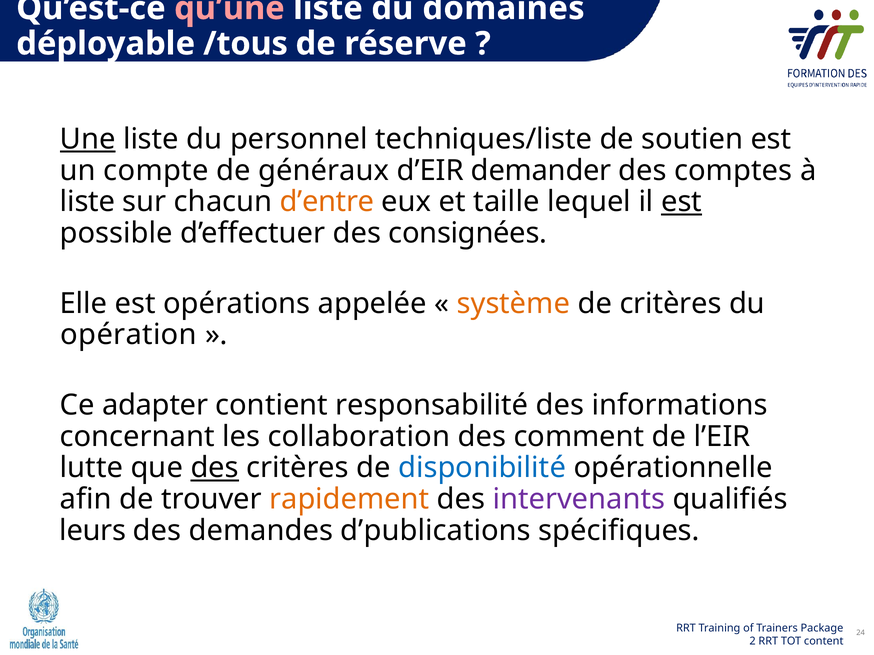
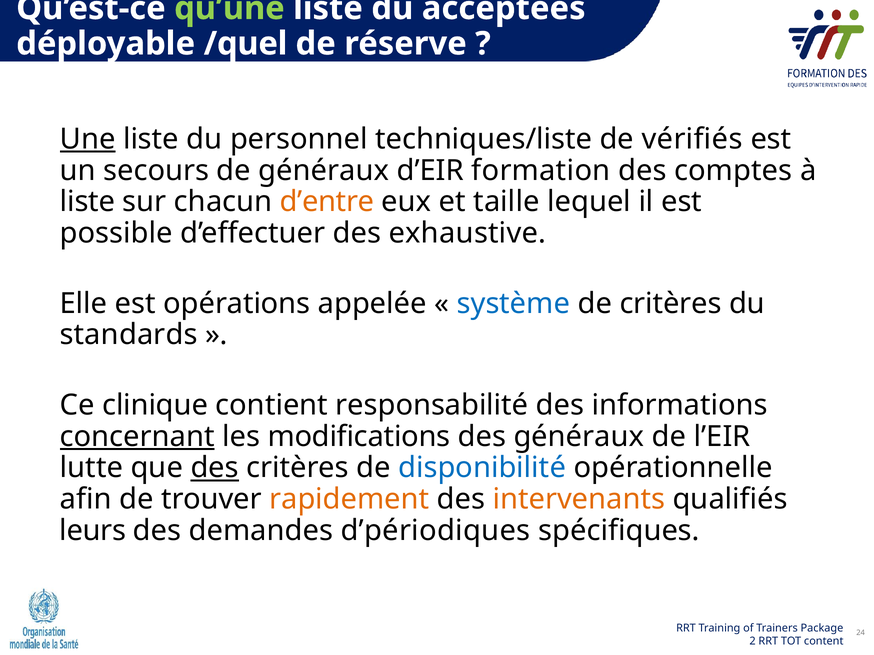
qu’une colour: pink -> light green
domaines: domaines -> acceptées
/tous: /tous -> /quel
soutien: soutien -> vérifiés
compte: compte -> secours
demander: demander -> formation
est at (682, 202) underline: present -> none
consignées: consignées -> exhaustive
système colour: orange -> blue
opération: opération -> standards
adapter: adapter -> clinique
concernant underline: none -> present
collaboration: collaboration -> modifications
des comment: comment -> généraux
intervenants colour: purple -> orange
d’publications: d’publications -> d’périodiques
